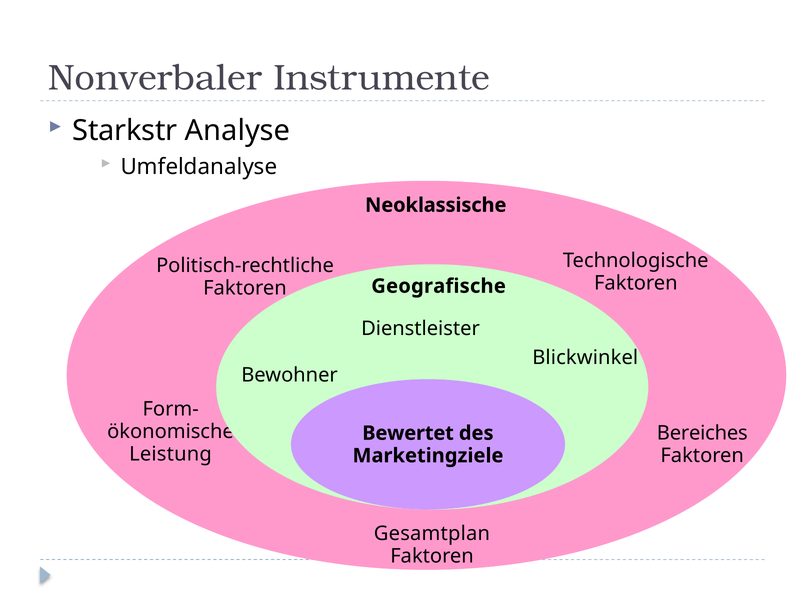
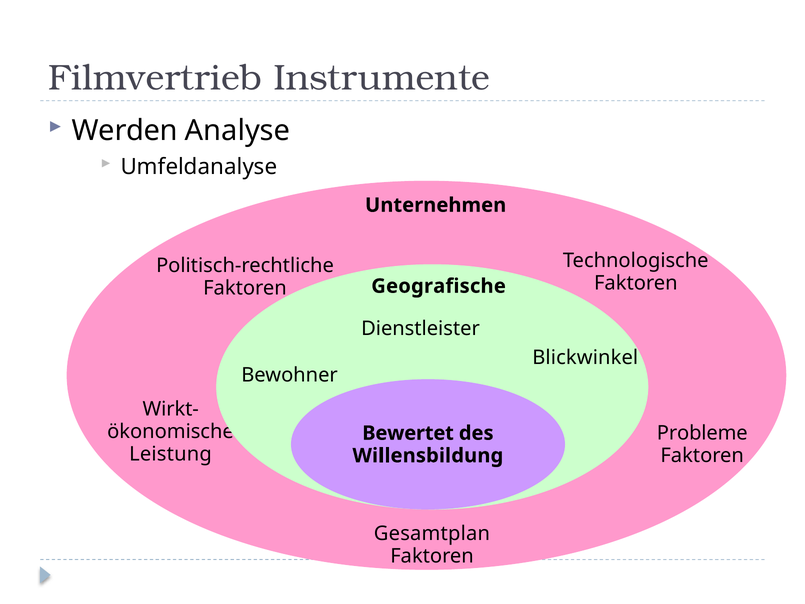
Nonverbaler: Nonverbaler -> Filmvertrieb
Starkstr: Starkstr -> Werden
Neoklassische: Neoklassische -> Unternehmen
Form-: Form- -> Wirkt-
Bereiches: Bereiches -> Probleme
Marketingziele: Marketingziele -> Willensbildung
